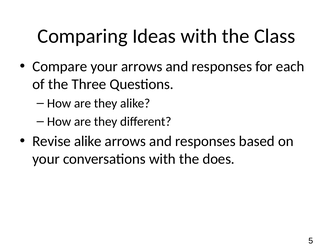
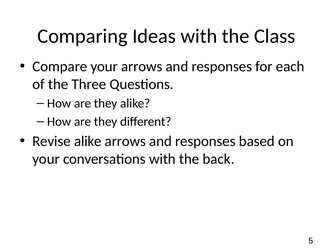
does: does -> back
